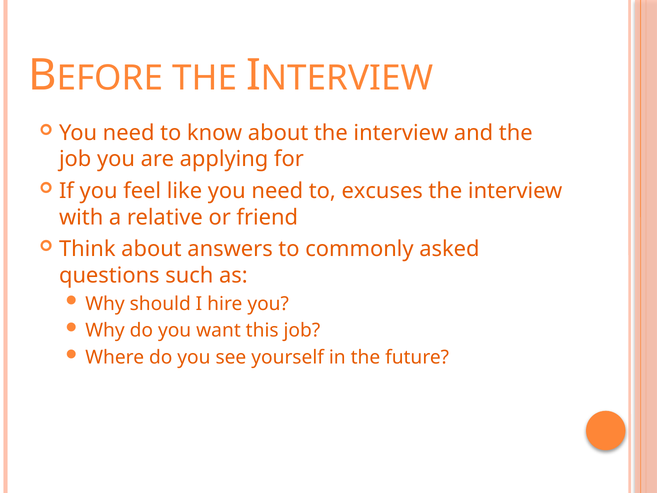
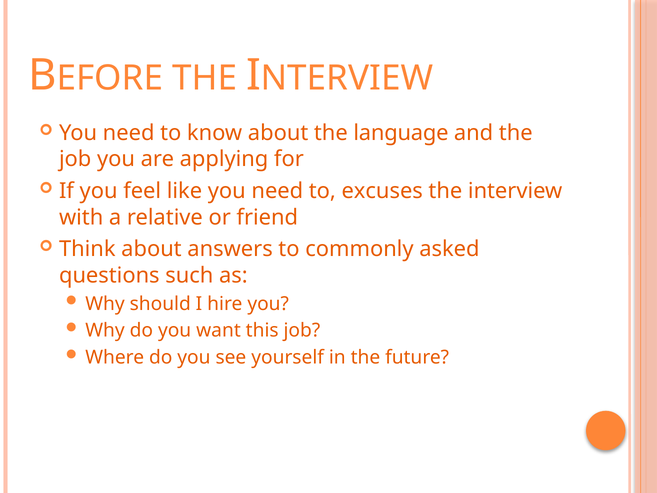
about the interview: interview -> language
